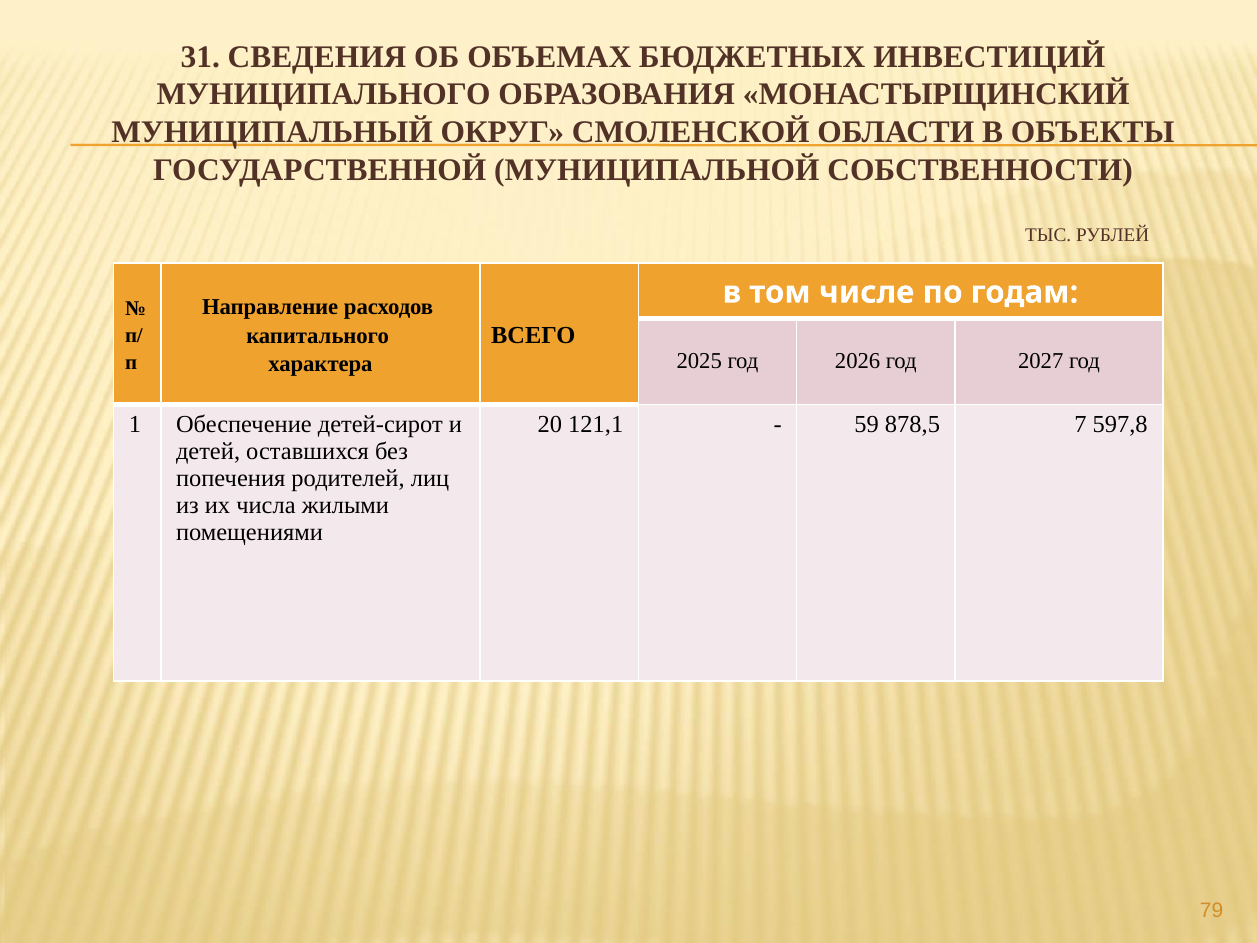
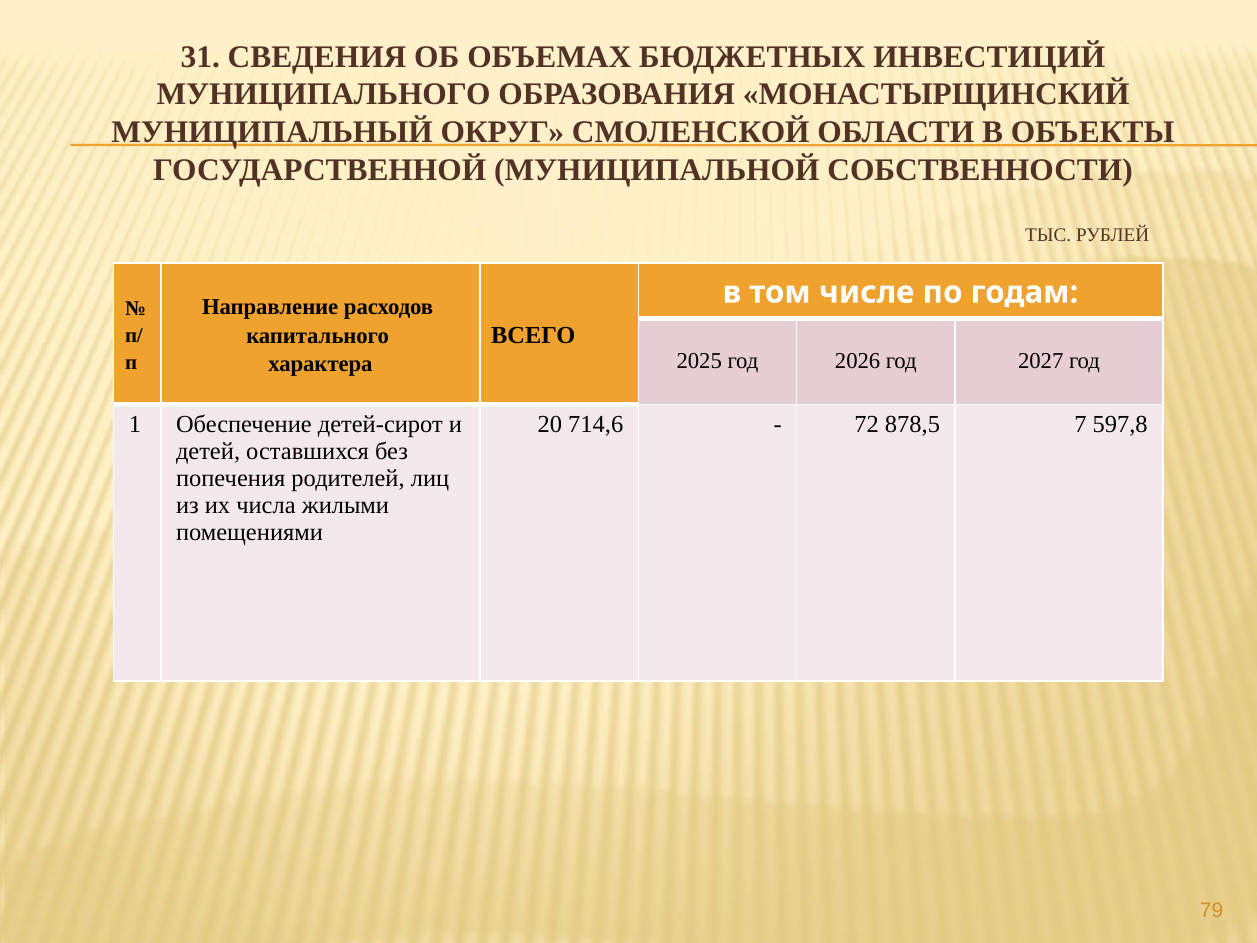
121,1: 121,1 -> 714,6
59: 59 -> 72
